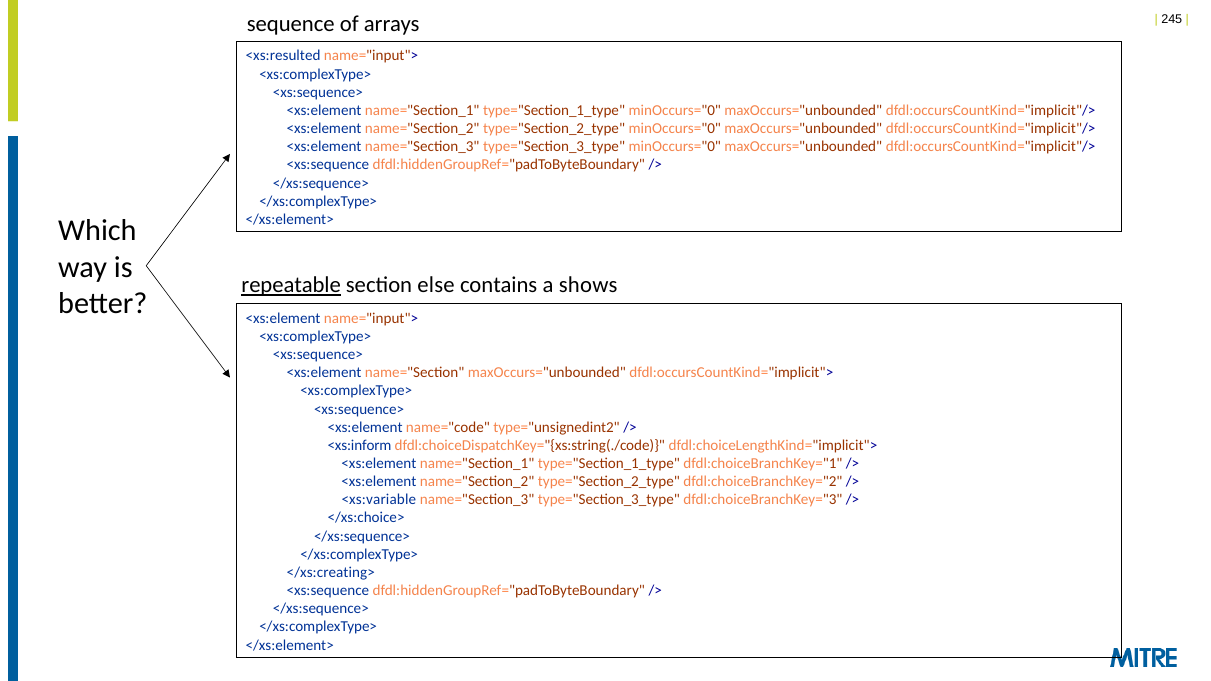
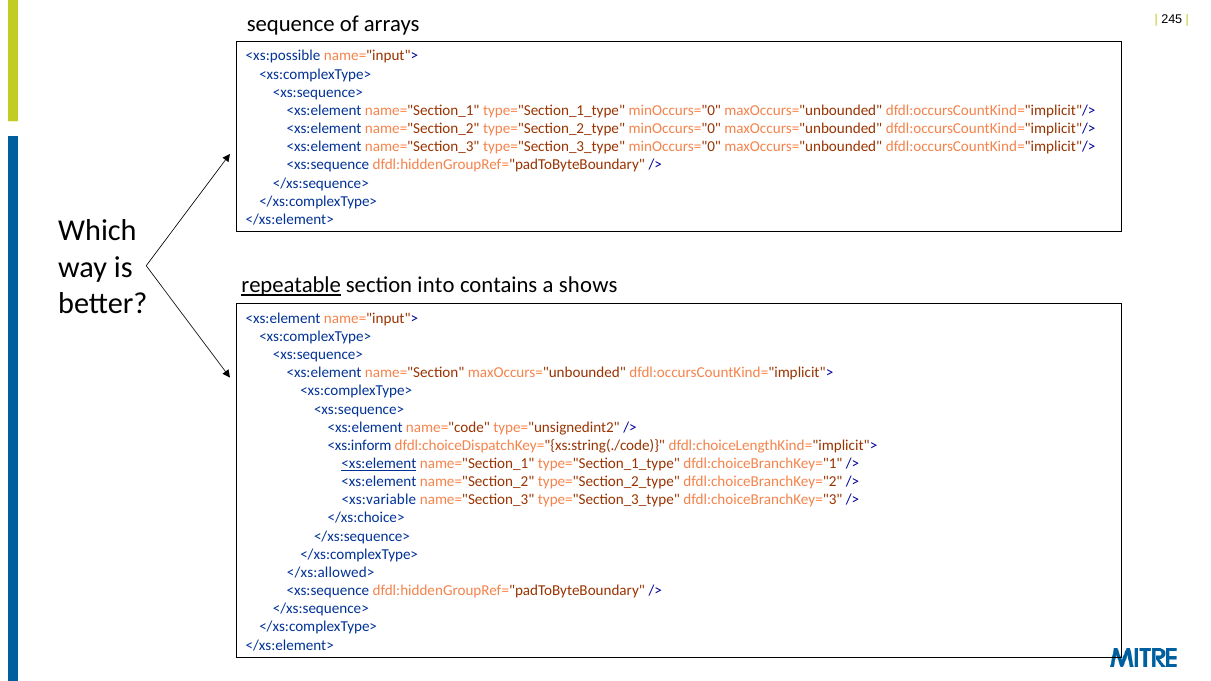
<xs:resulted: <xs:resulted -> <xs:possible
else: else -> into
<xs:element at (379, 464) underline: none -> present
</xs:creating>: </xs:creating> -> </xs:allowed>
